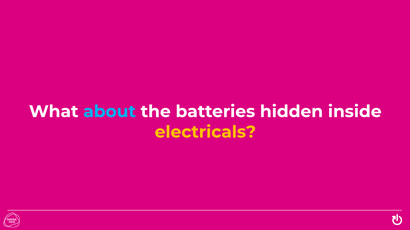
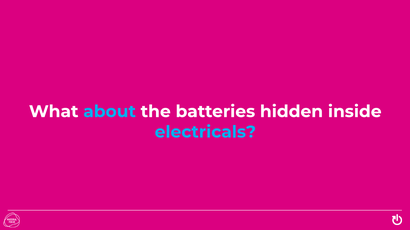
electricals colour: yellow -> light blue
